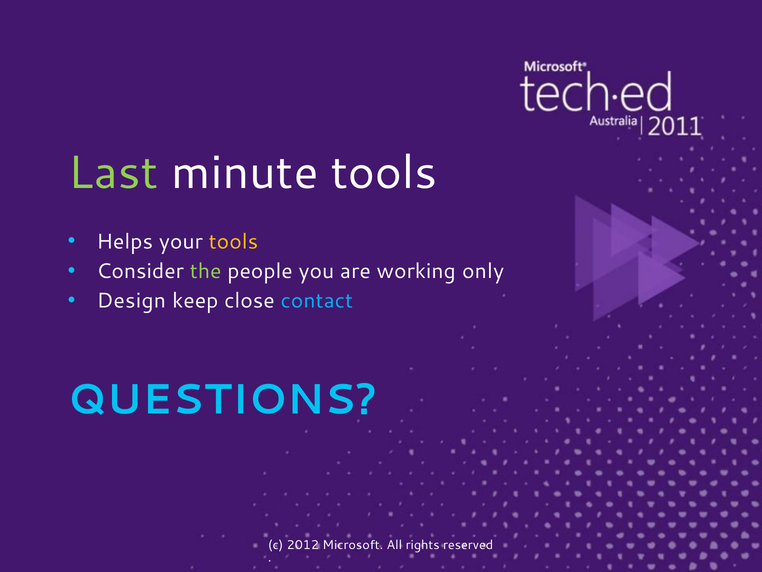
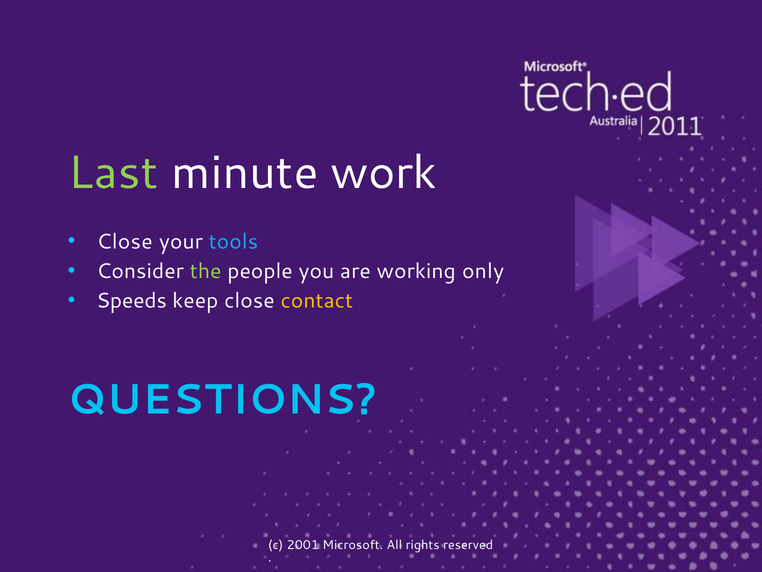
minute tools: tools -> work
Helps at (125, 241): Helps -> Close
tools at (233, 241) colour: yellow -> light blue
Design: Design -> Speeds
contact colour: light blue -> yellow
2012: 2012 -> 2001
